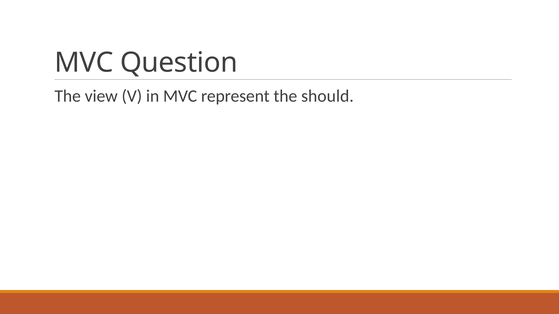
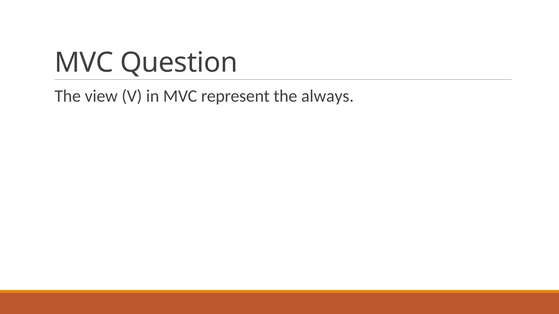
should: should -> always
